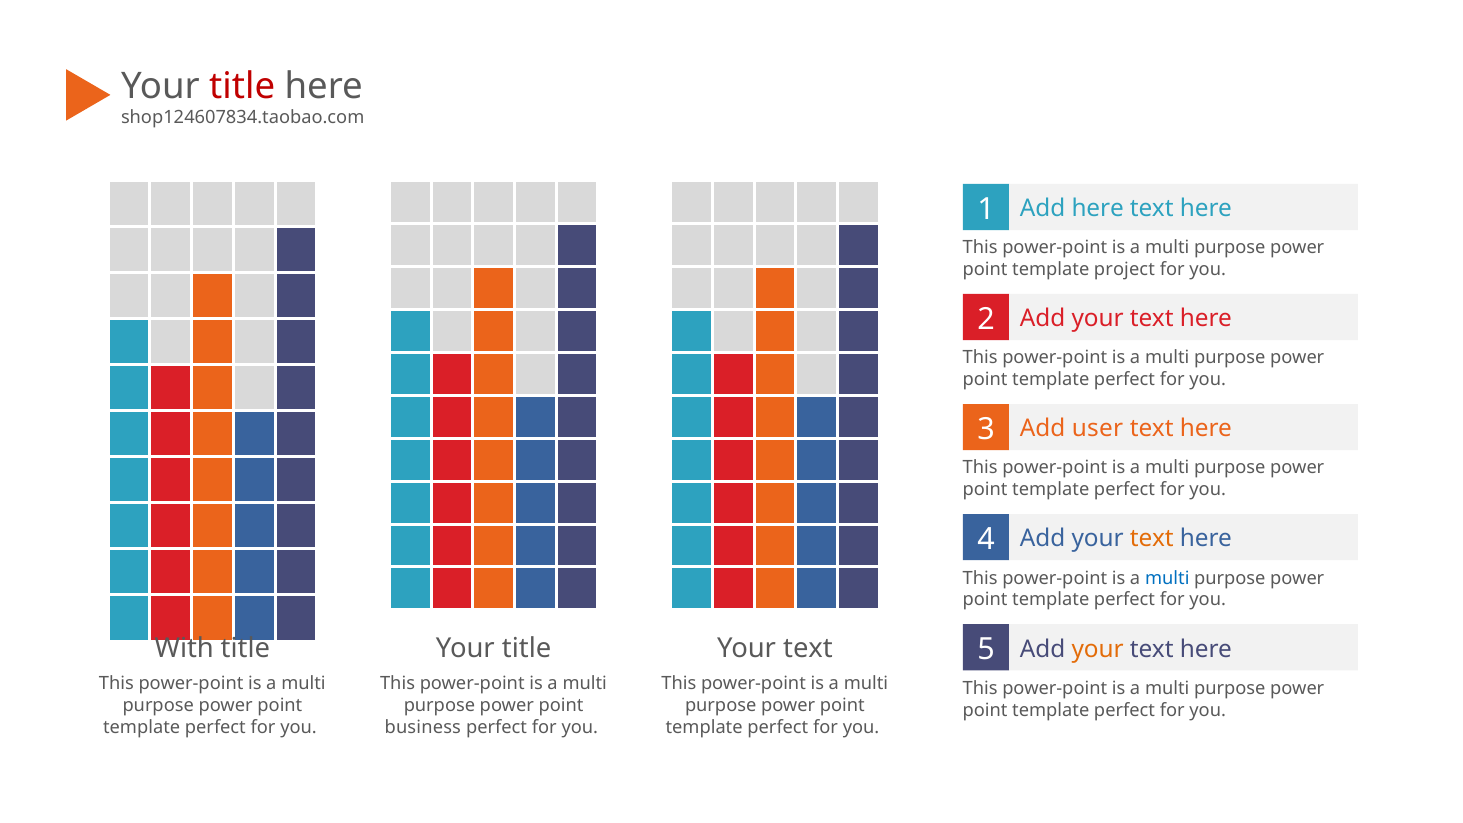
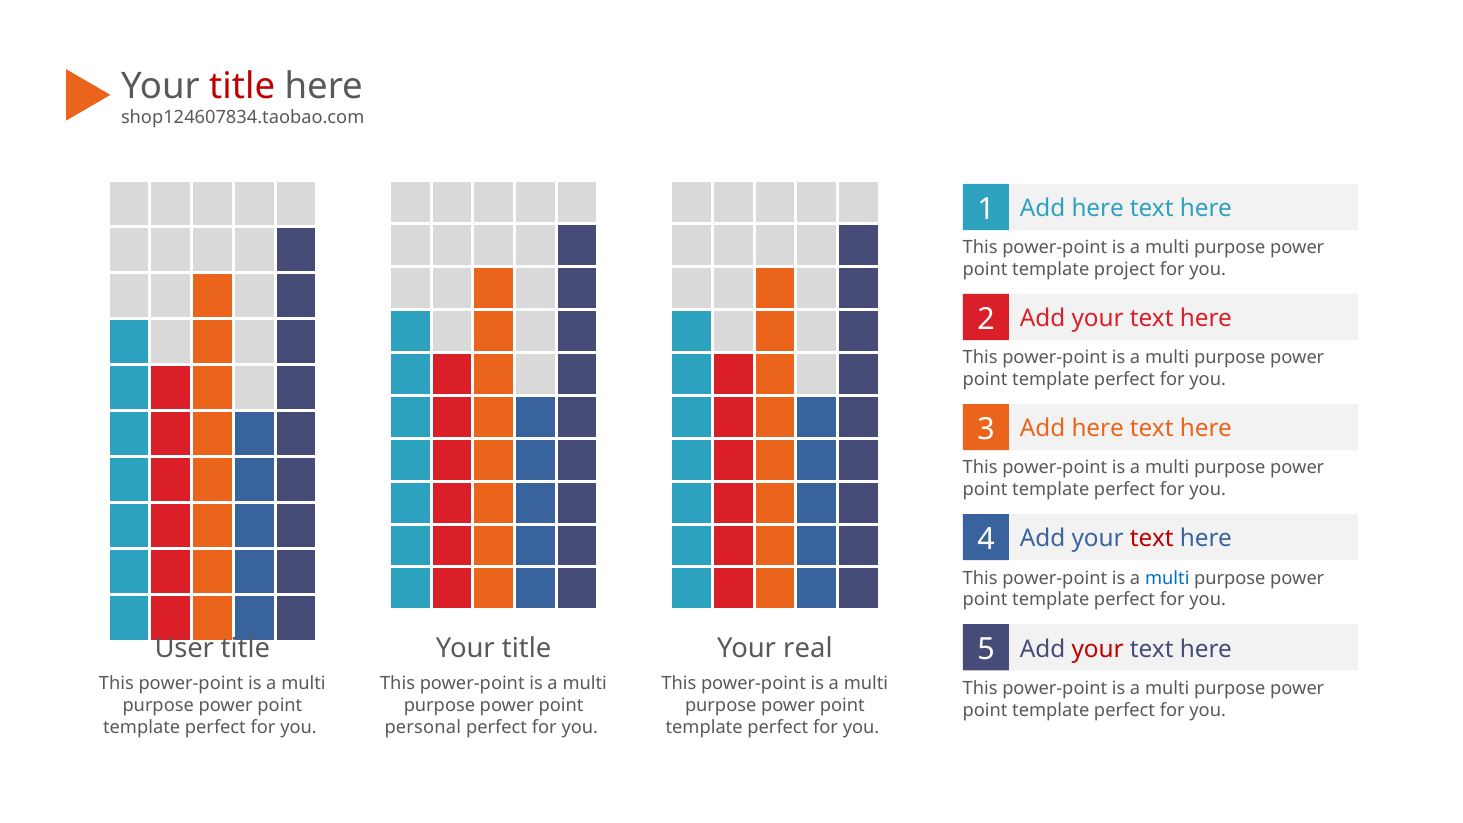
3 Add user: user -> here
text at (1152, 539) colour: orange -> red
With: With -> User
text at (808, 648): text -> real
your at (1098, 649) colour: orange -> red
business: business -> personal
